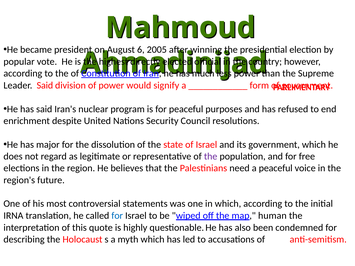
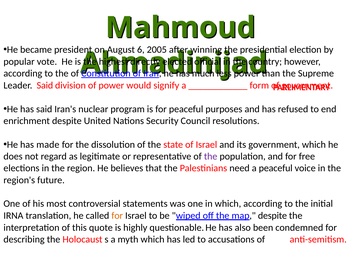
major: major -> made
for at (117, 216) colour: blue -> orange
map human: human -> despite
